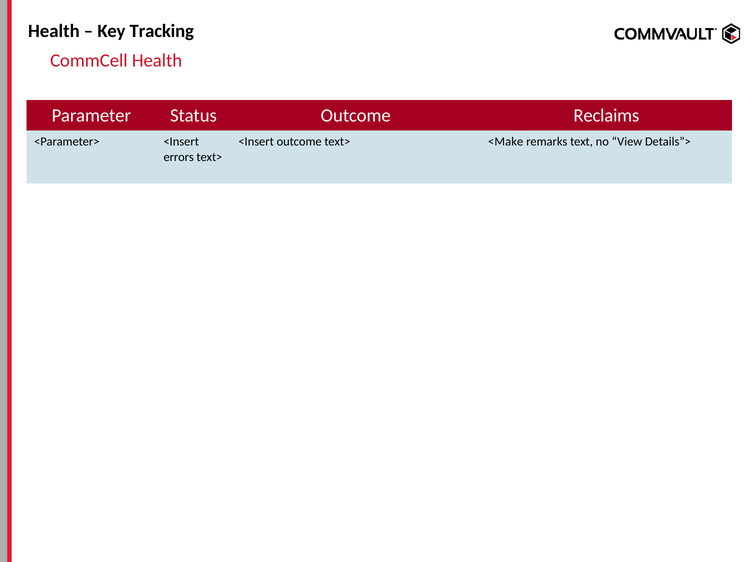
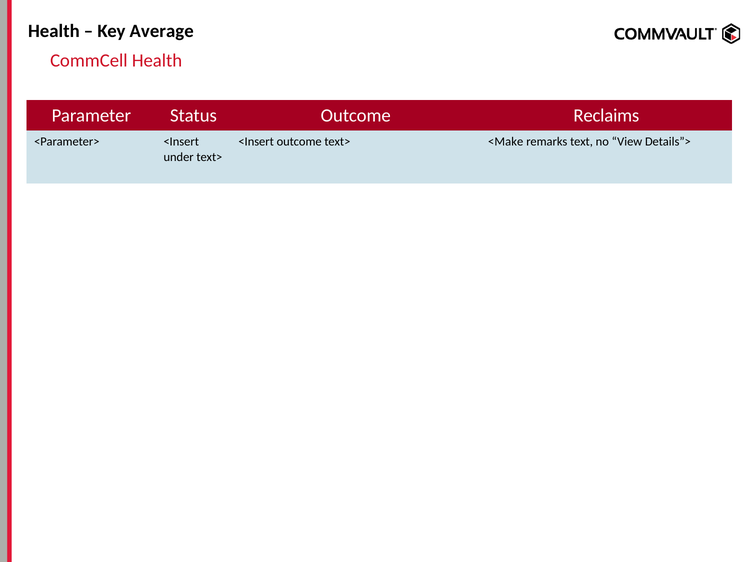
Tracking: Tracking -> Average
errors: errors -> under
